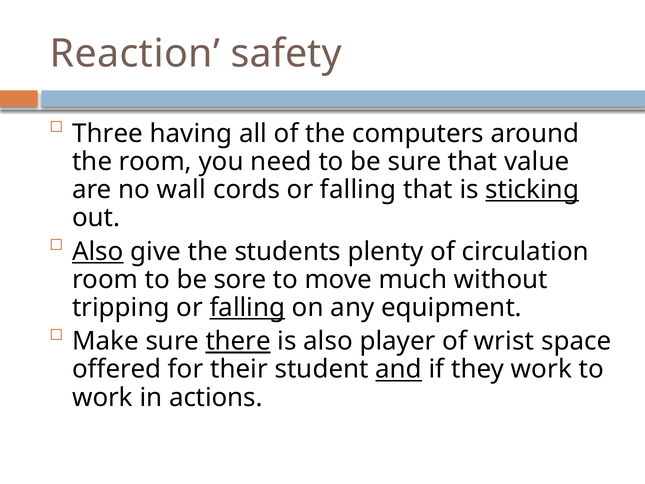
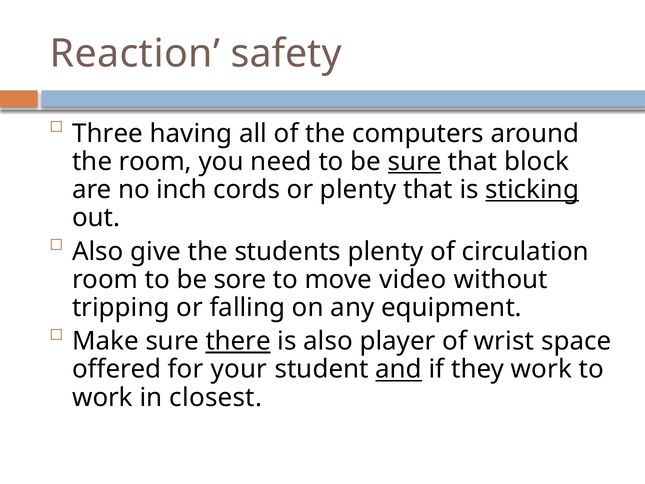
sure at (415, 162) underline: none -> present
value: value -> block
wall: wall -> inch
cords or falling: falling -> plenty
Also at (98, 251) underline: present -> none
much: much -> video
falling at (247, 307) underline: present -> none
their: their -> your
actions: actions -> closest
